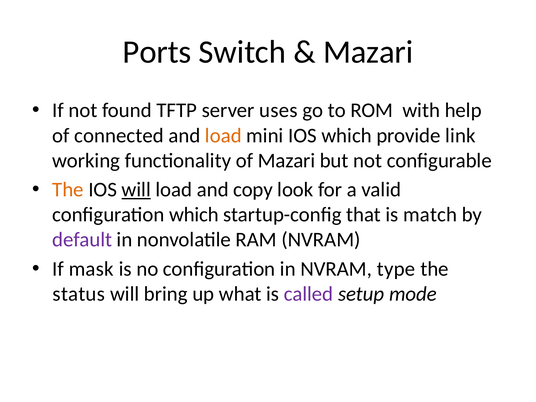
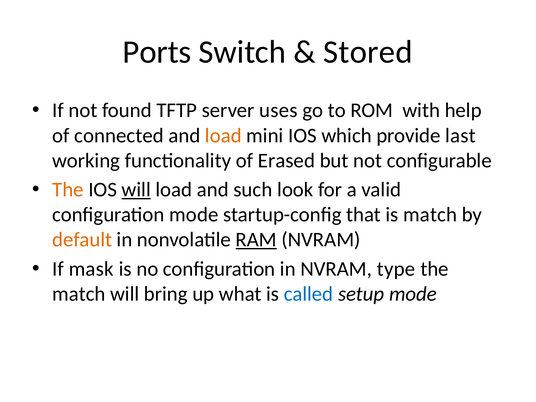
Mazari at (368, 52): Mazari -> Stored
link: link -> last
of Mazari: Mazari -> Erased
copy: copy -> such
configuration which: which -> mode
default colour: purple -> orange
RAM underline: none -> present
status at (79, 294): status -> match
called colour: purple -> blue
